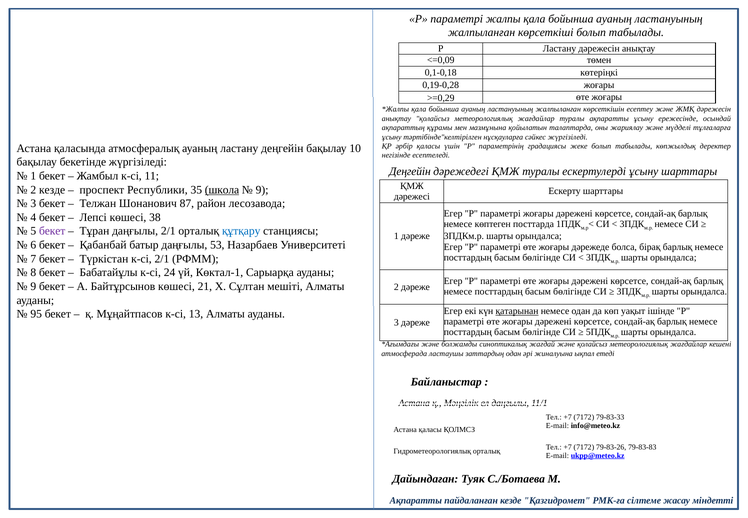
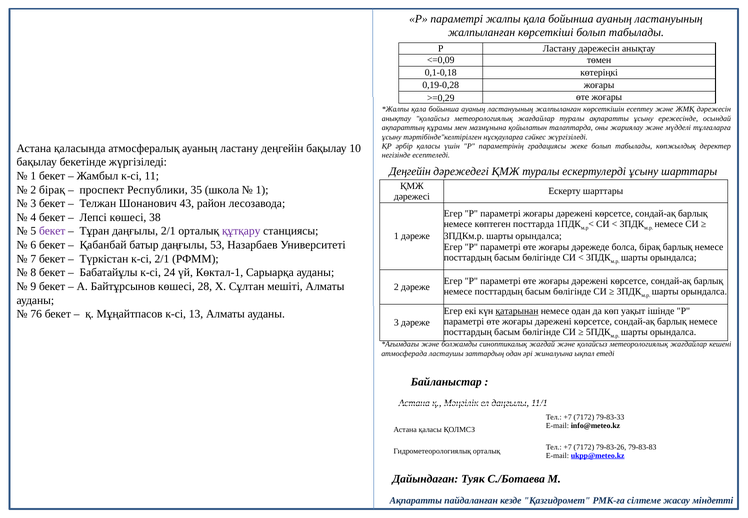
2 кезде: кезде -> бірақ
школа underline: present -> none
9 at (262, 190): 9 -> 1
87: 87 -> 43
құтқару colour: blue -> purple
21: 21 -> 28
95: 95 -> 76
